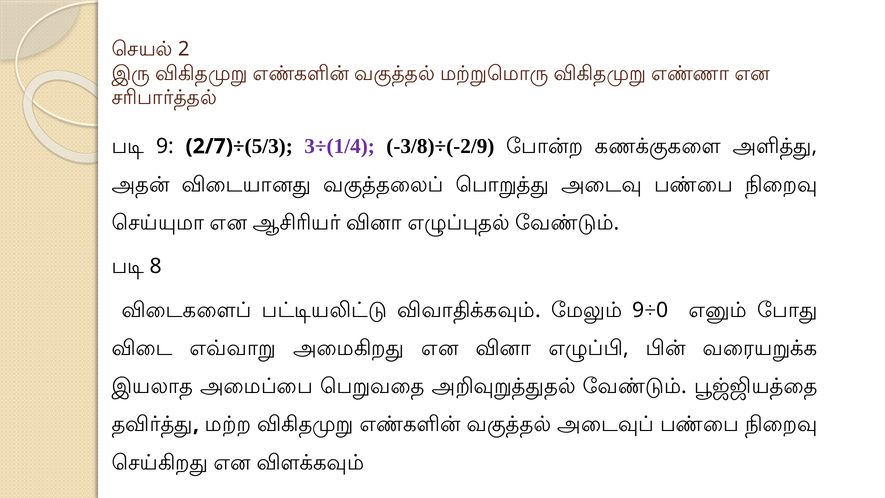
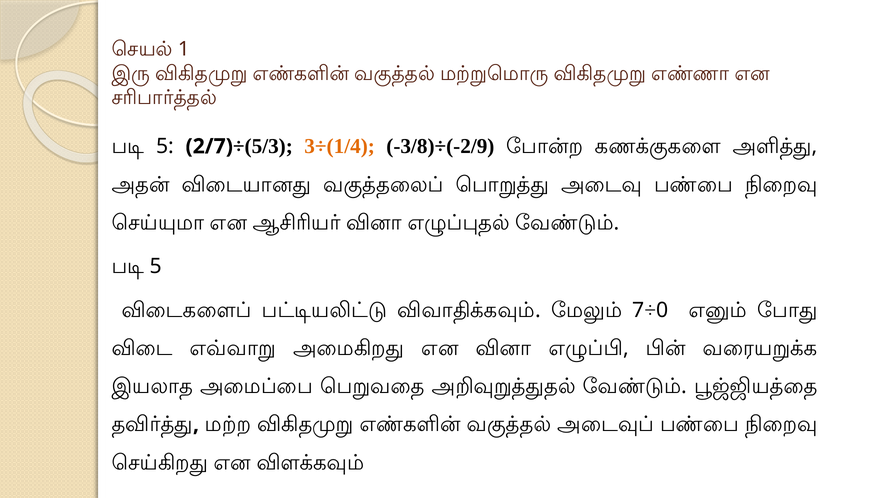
2: 2 -> 1
9 at (165, 146): 9 -> 5
3÷(1/4 colour: purple -> orange
8 at (156, 266): 8 -> 5
9 at (638, 310): 9 -> 7
